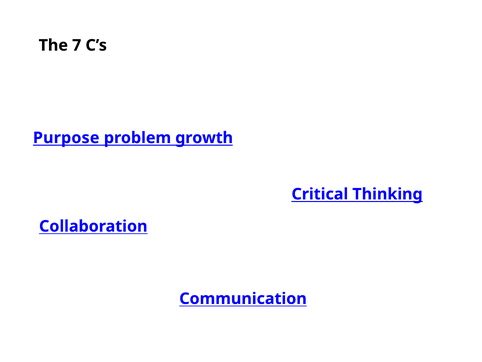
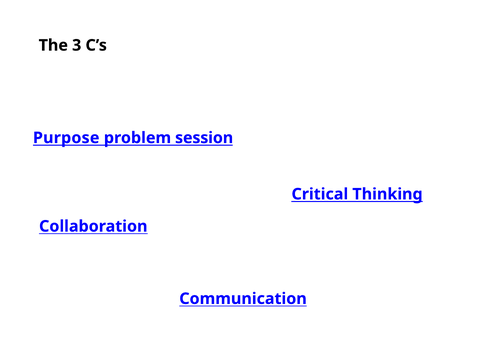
7: 7 -> 3
growth: growth -> session
